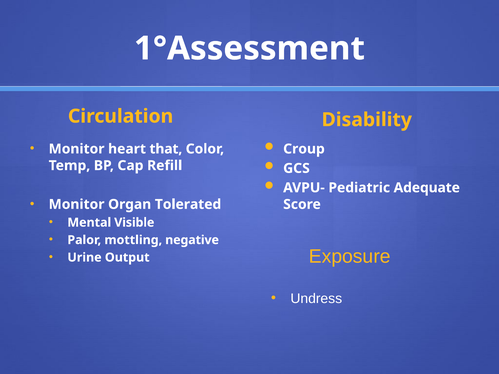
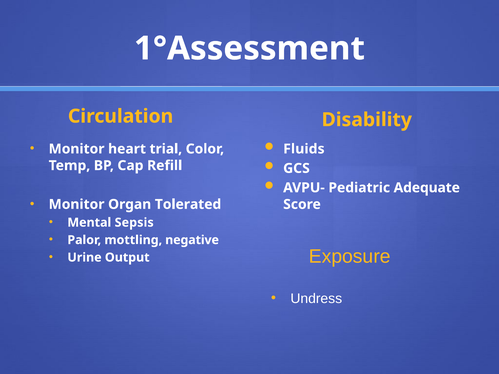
Croup: Croup -> Fluids
that: that -> trial
Visible: Visible -> Sepsis
